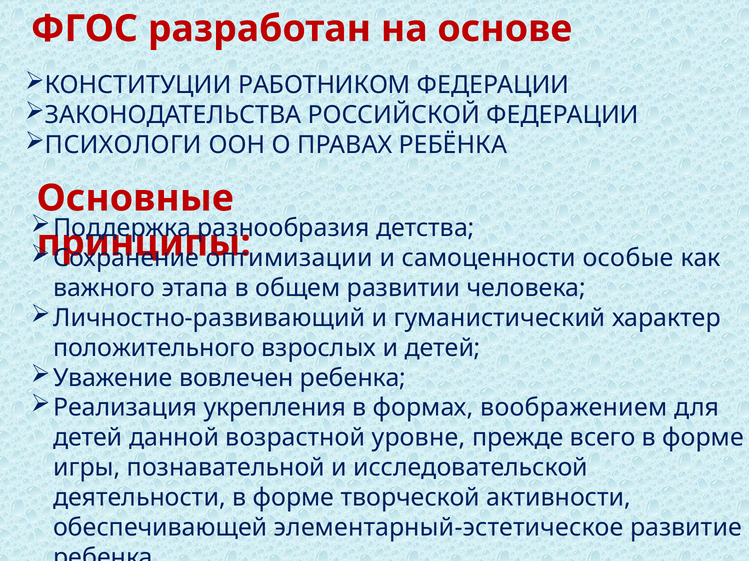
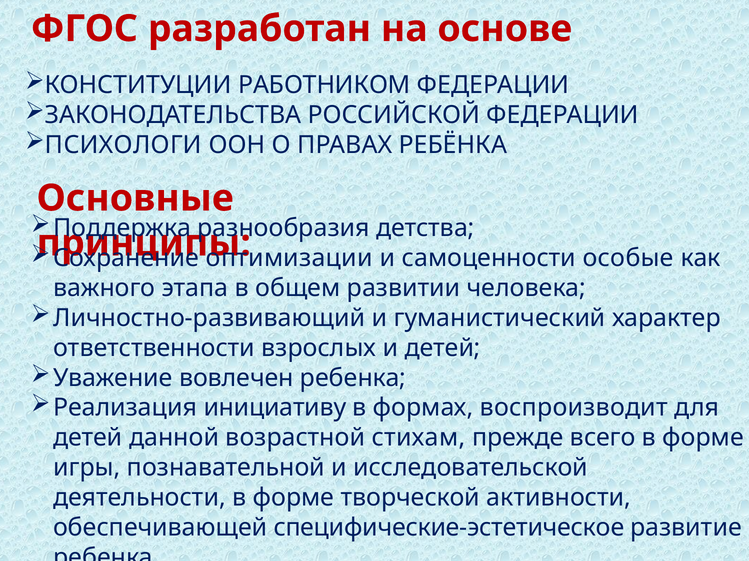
положительного: положительного -> ответственности
укрепления: укрепления -> инициативу
воображением: воображением -> воспроизводит
уровне: уровне -> стихам
элементарный-эстетическое: элементарный-эстетическое -> специфические-эстетическое
